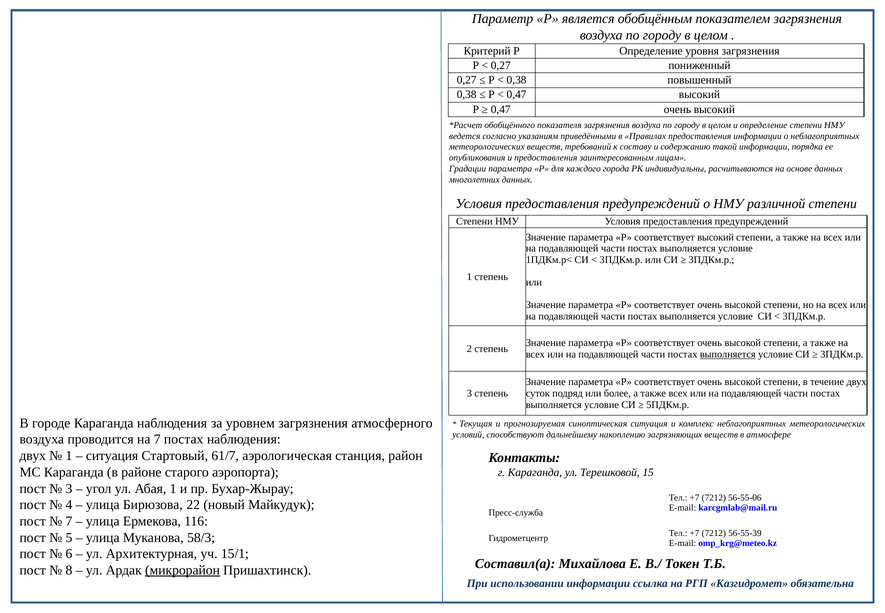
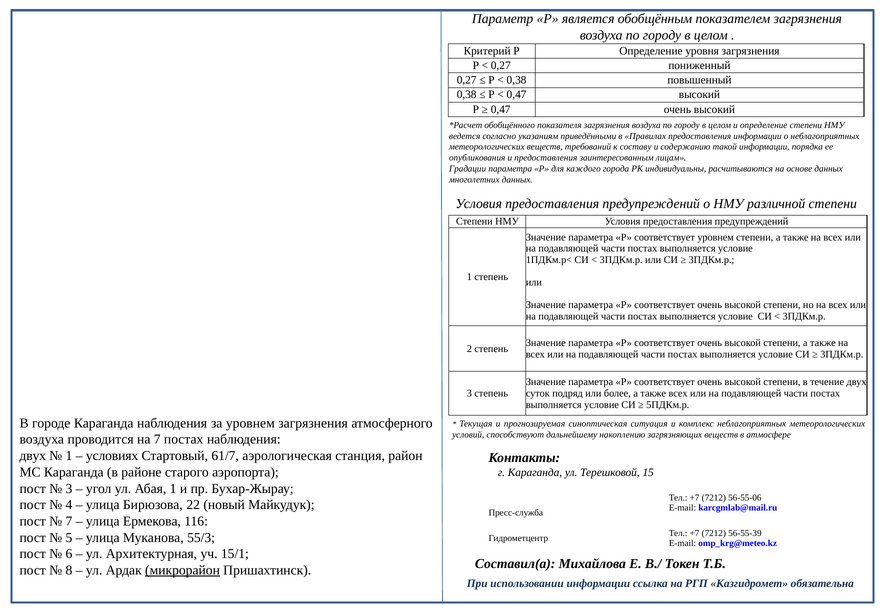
соответствует высокий: высокий -> уровнем
выполняется at (728, 354) underline: present -> none
ситуация at (112, 456): ситуация -> условиях
58/3: 58/3 -> 55/3
